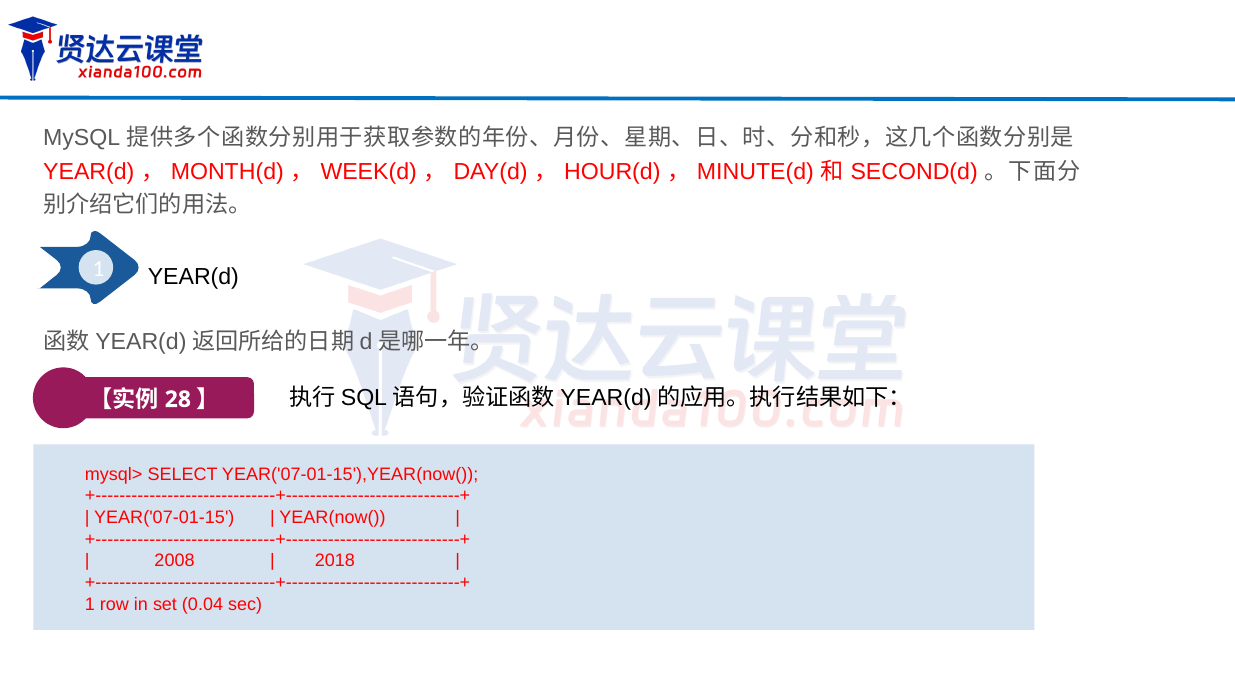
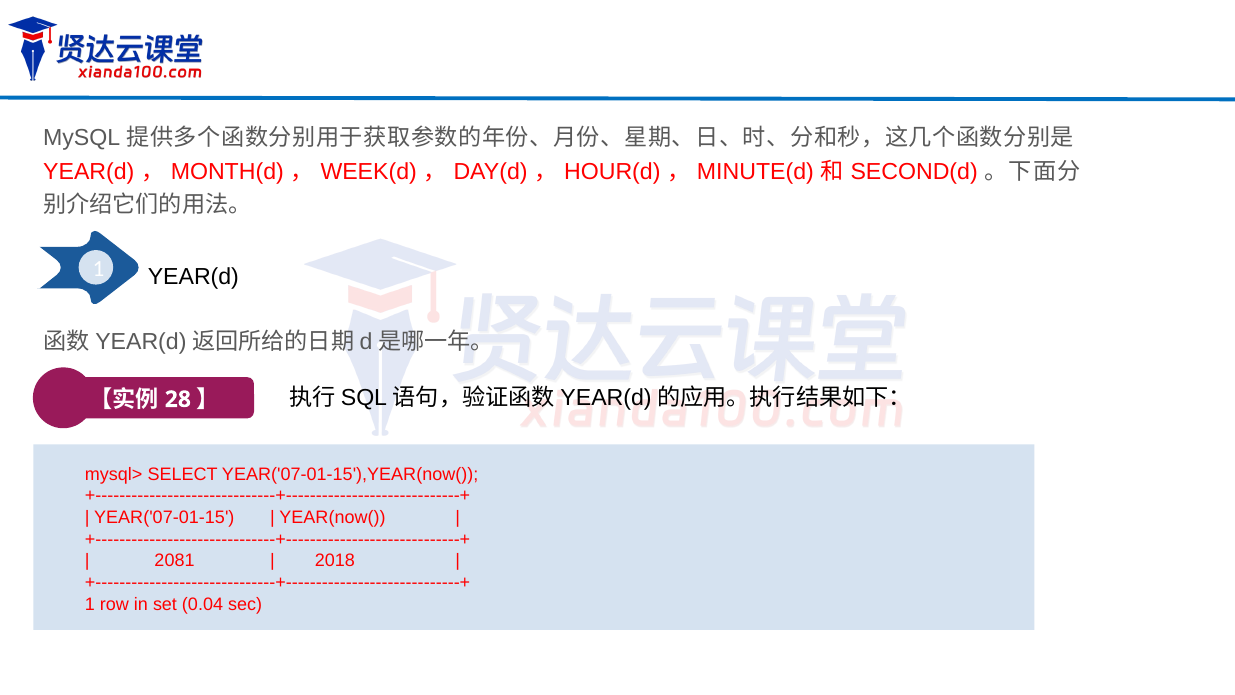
2008: 2008 -> 2081
